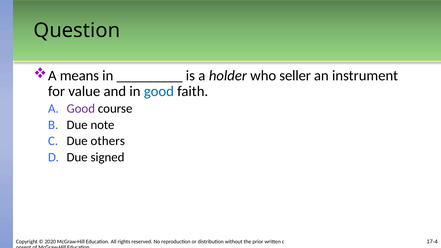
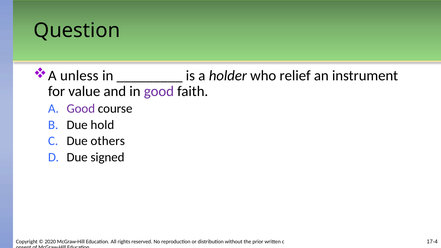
means: means -> unless
seller: seller -> relief
good at (159, 91) colour: blue -> purple
note: note -> hold
